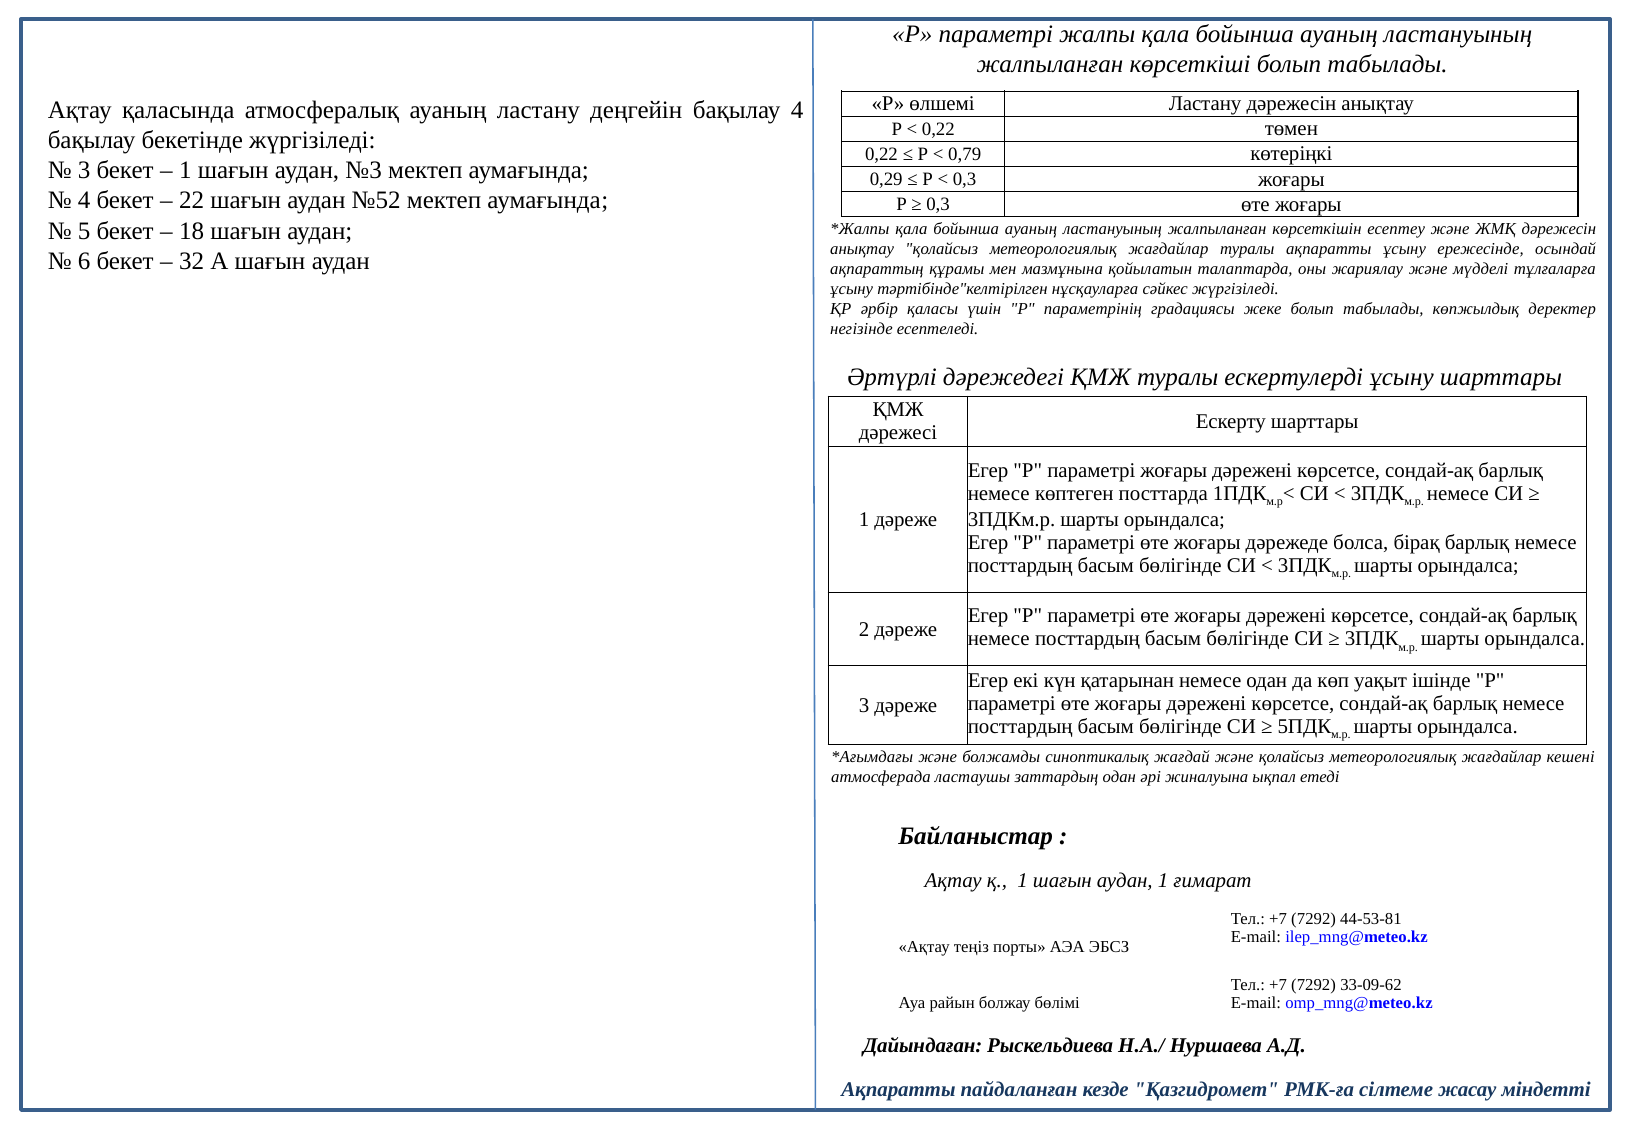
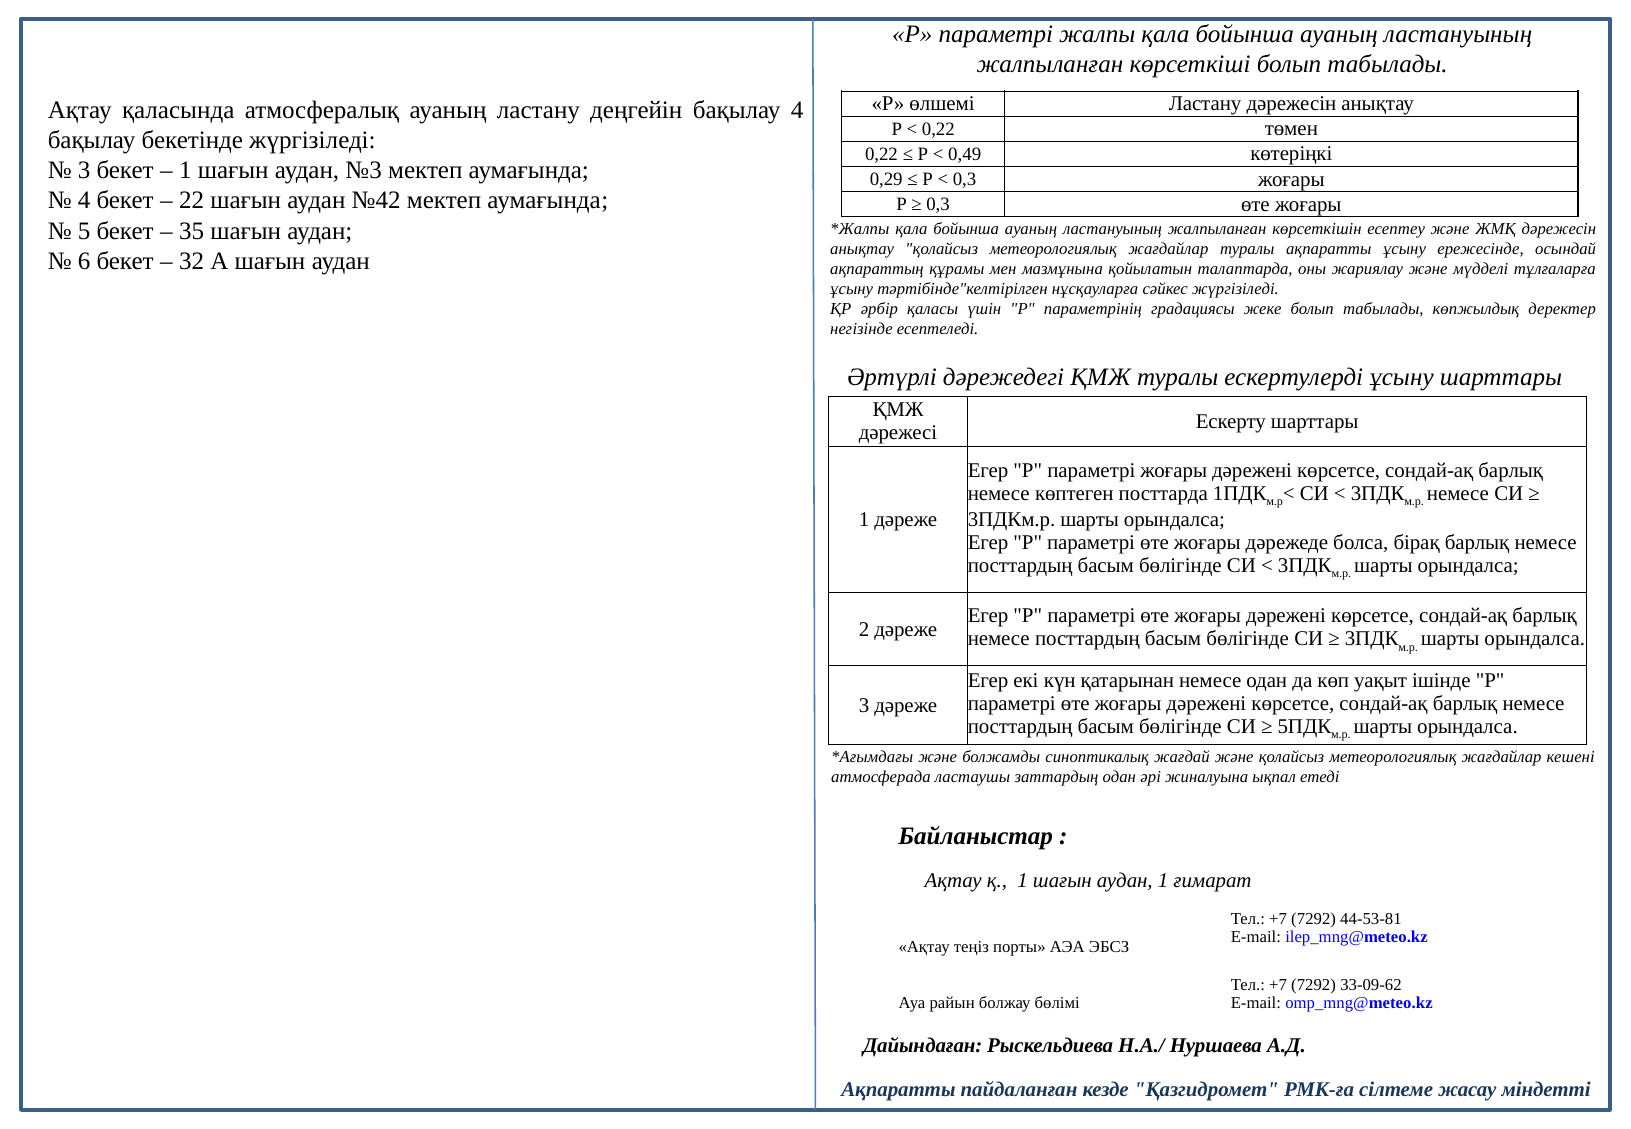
0,79: 0,79 -> 0,49
№52: №52 -> №42
18: 18 -> 35
